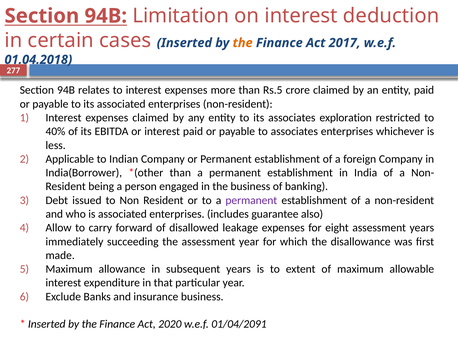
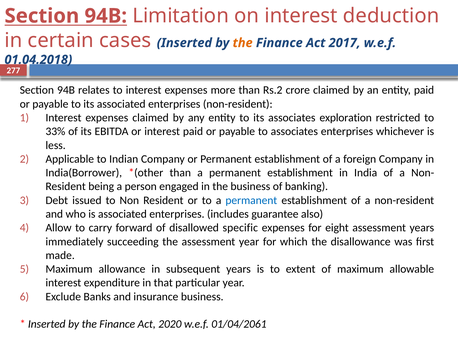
Rs.5: Rs.5 -> Rs.2
40%: 40% -> 33%
permanent at (251, 200) colour: purple -> blue
leakage: leakage -> specific
01/04/2091: 01/04/2091 -> 01/04/2061
